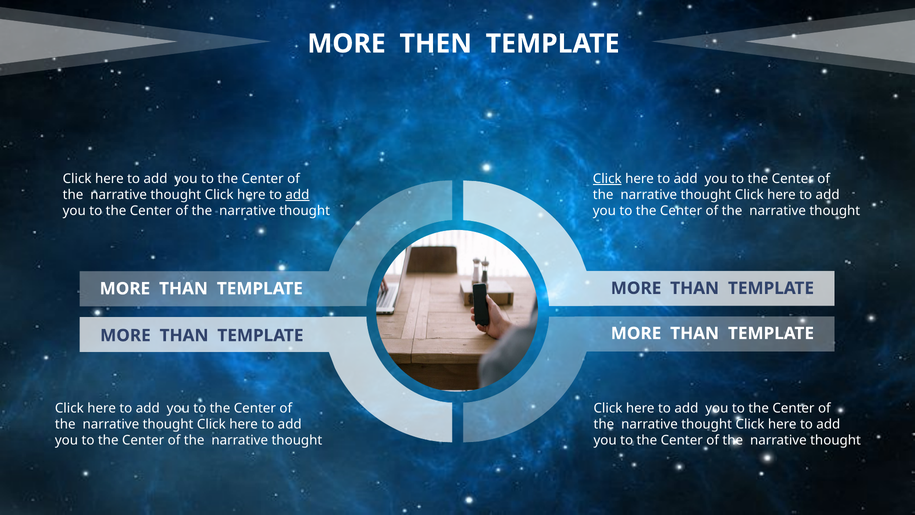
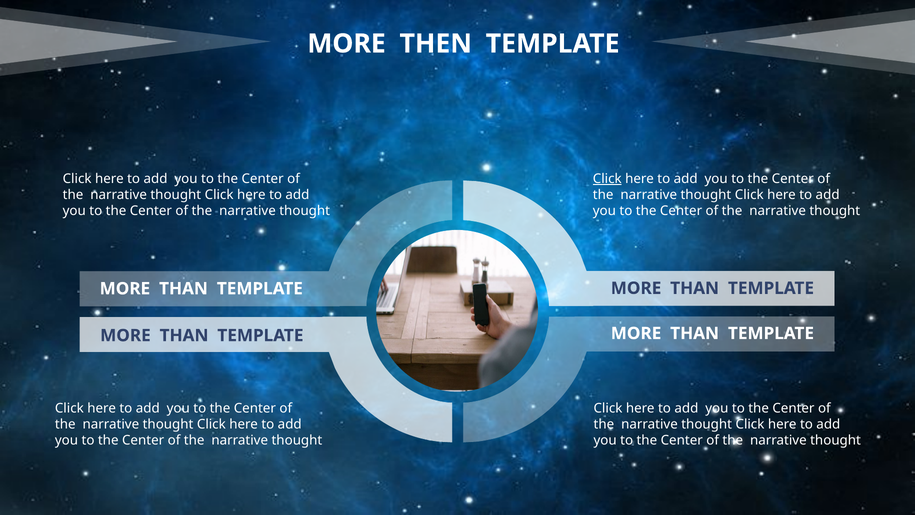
add at (297, 195) underline: present -> none
